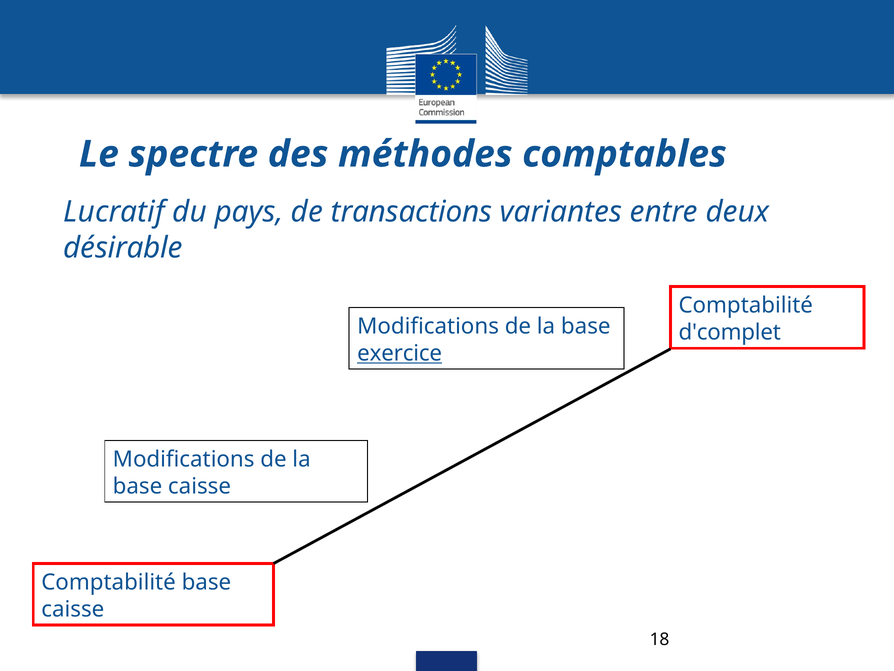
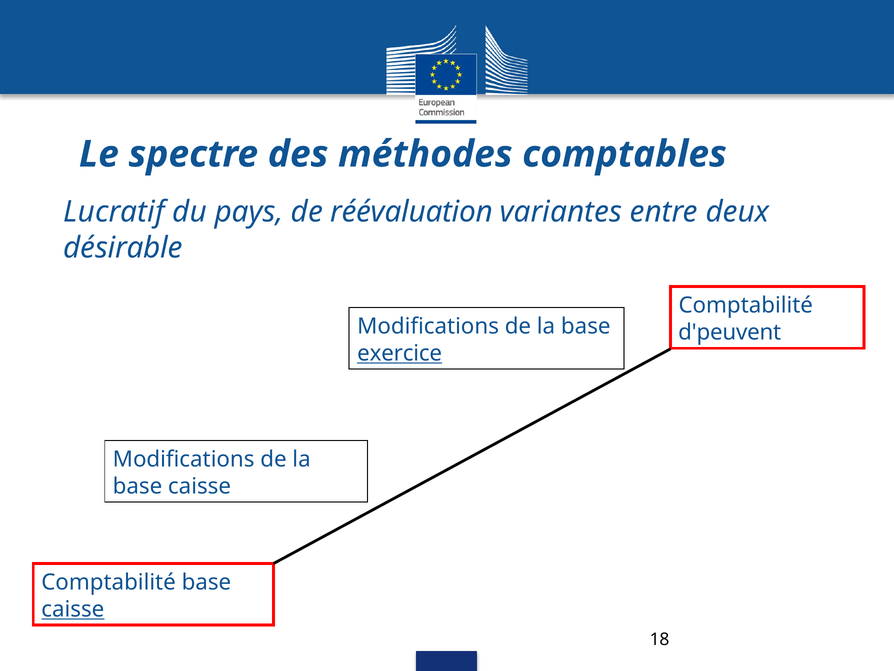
transactions: transactions -> réévaluation
d'complet: d'complet -> d'peuvent
caisse at (73, 609) underline: none -> present
